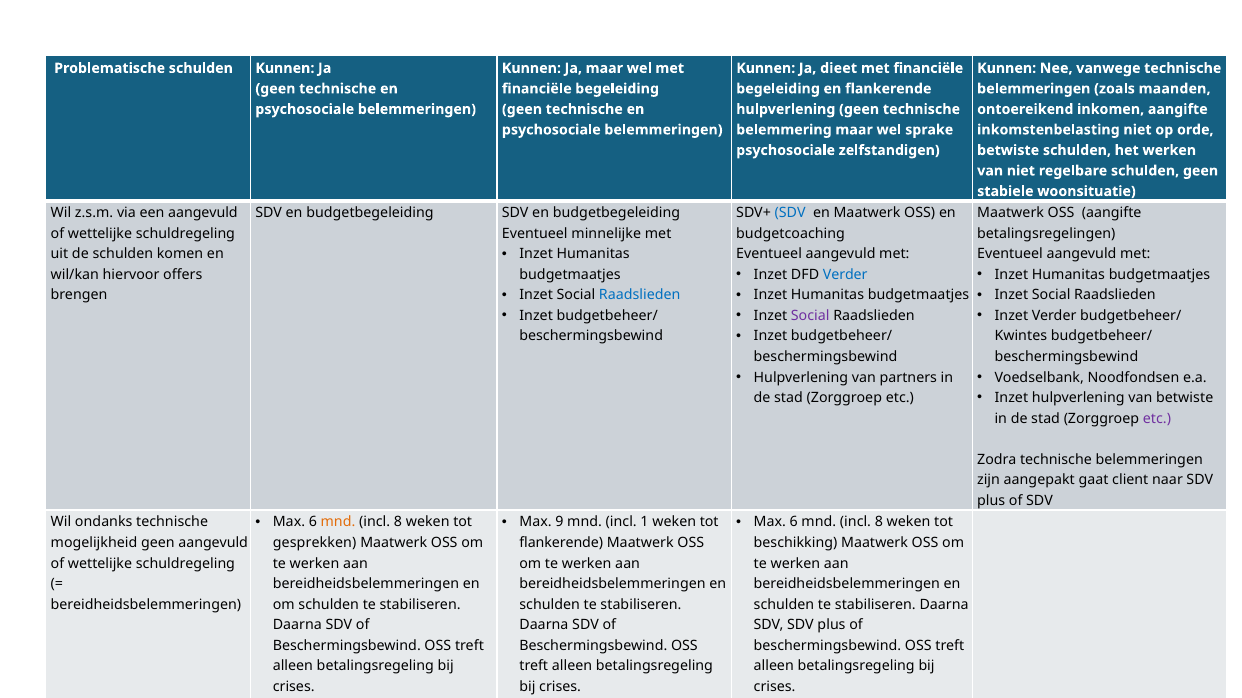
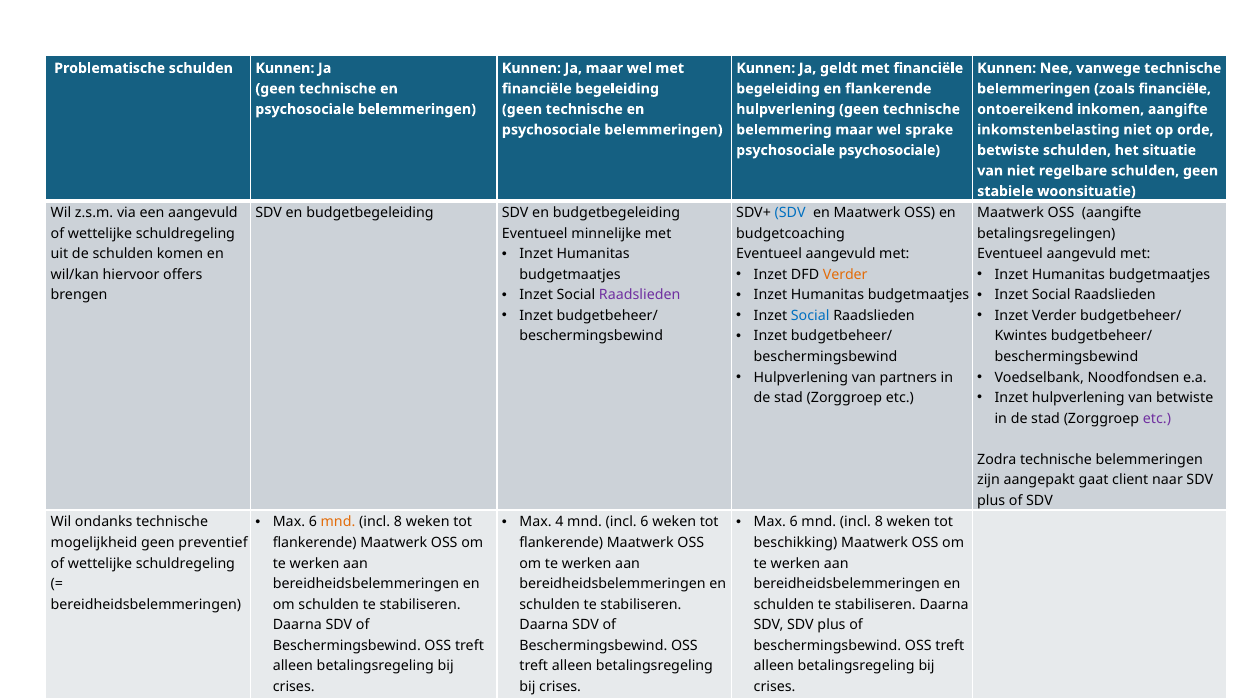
Ja dieet: dieet -> geldt
zoals maanden: maanden -> financiële
psychosociale zelfstandigen: zelfstandigen -> psychosociale
het werken: werken -> situatie
Verder at (845, 275) colour: blue -> orange
Raadslieden at (640, 296) colour: blue -> purple
Social at (810, 316) colour: purple -> blue
9: 9 -> 4
incl 1: 1 -> 6
geen aangevuld: aangevuld -> preventief
gesprekken at (315, 543): gesprekken -> flankerende
